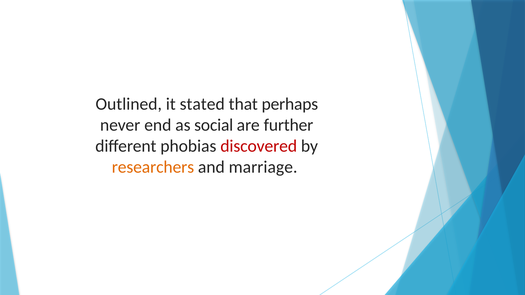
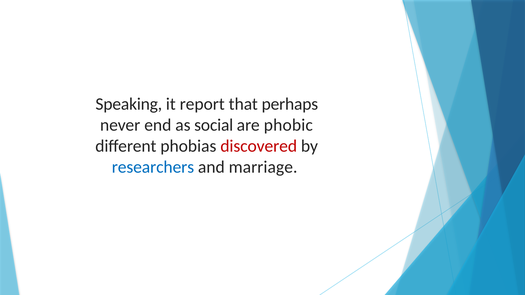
Outlined: Outlined -> Speaking
stated: stated -> report
further: further -> phobic
researchers colour: orange -> blue
